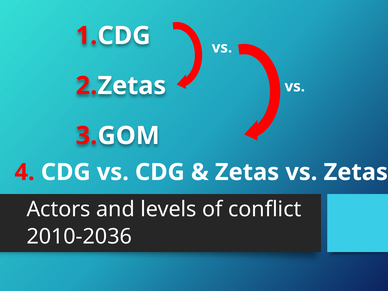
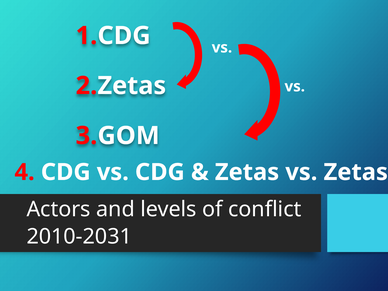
2010-2036: 2010-2036 -> 2010-2031
